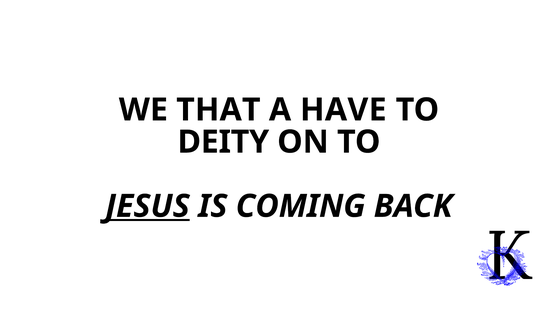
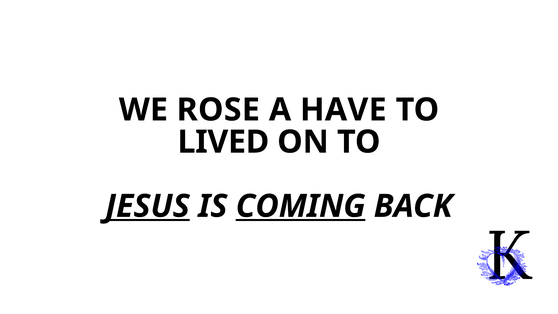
THAT: THAT -> ROSE
DEITY: DEITY -> LIVED
COMING underline: none -> present
